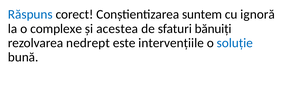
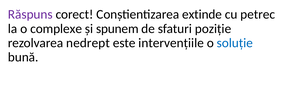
Răspuns colour: blue -> purple
suntem: suntem -> extinde
ignoră: ignoră -> petrec
acestea: acestea -> spunem
bănuiți: bănuiți -> poziție
